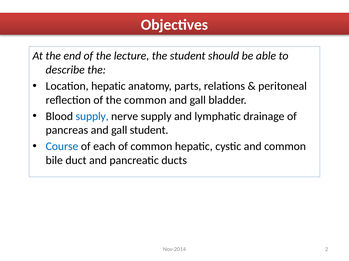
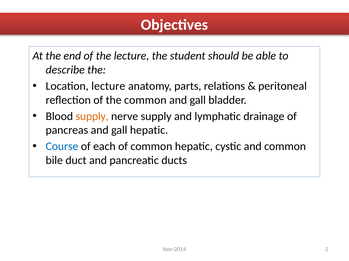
Location hepatic: hepatic -> lecture
supply at (92, 117) colour: blue -> orange
gall student: student -> hepatic
